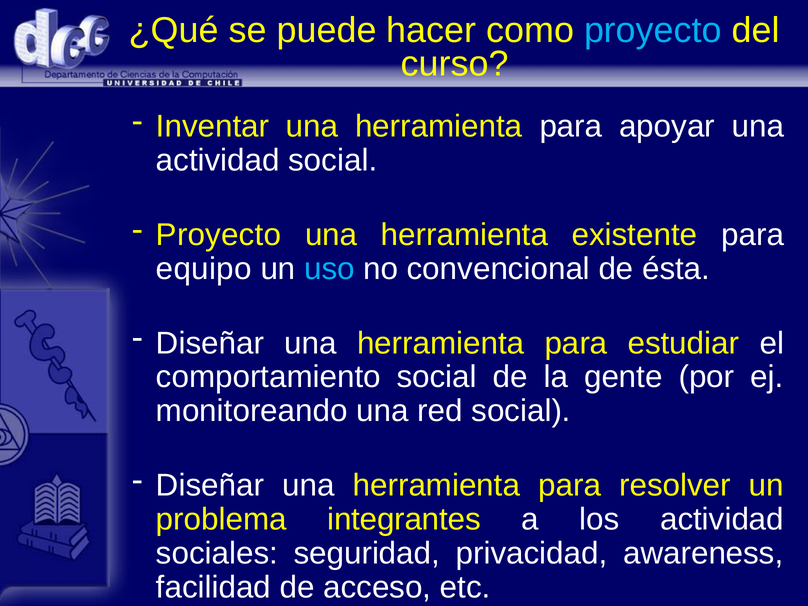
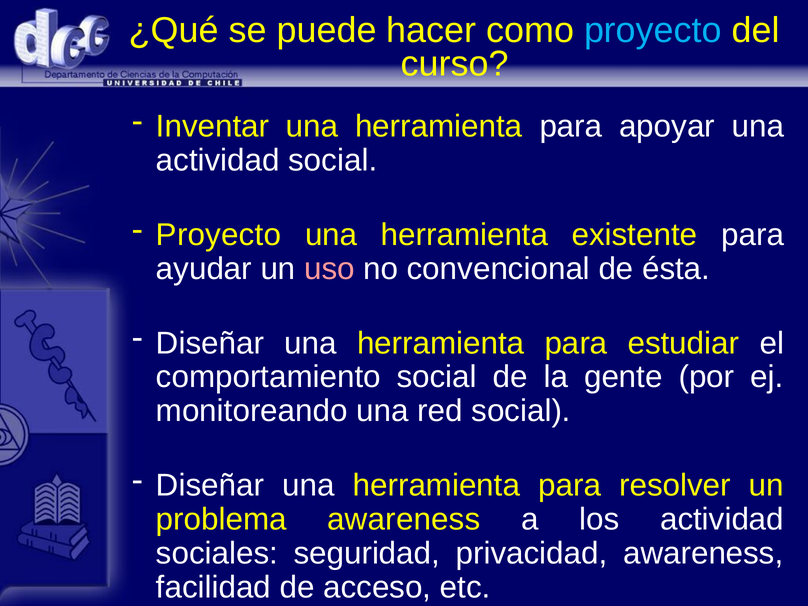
equipo: equipo -> ayudar
uso colour: light blue -> pink
problema integrantes: integrantes -> awareness
